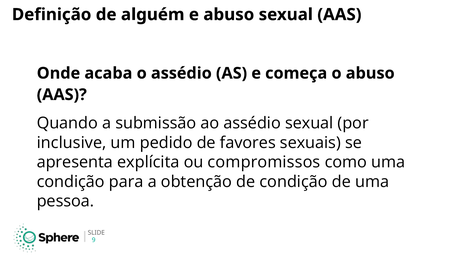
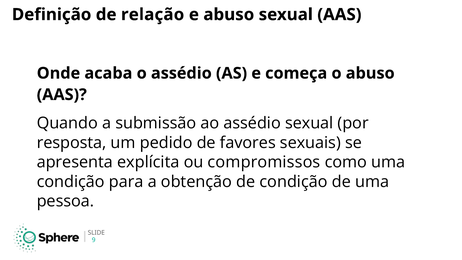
alguém: alguém -> relação
inclusive: inclusive -> resposta
